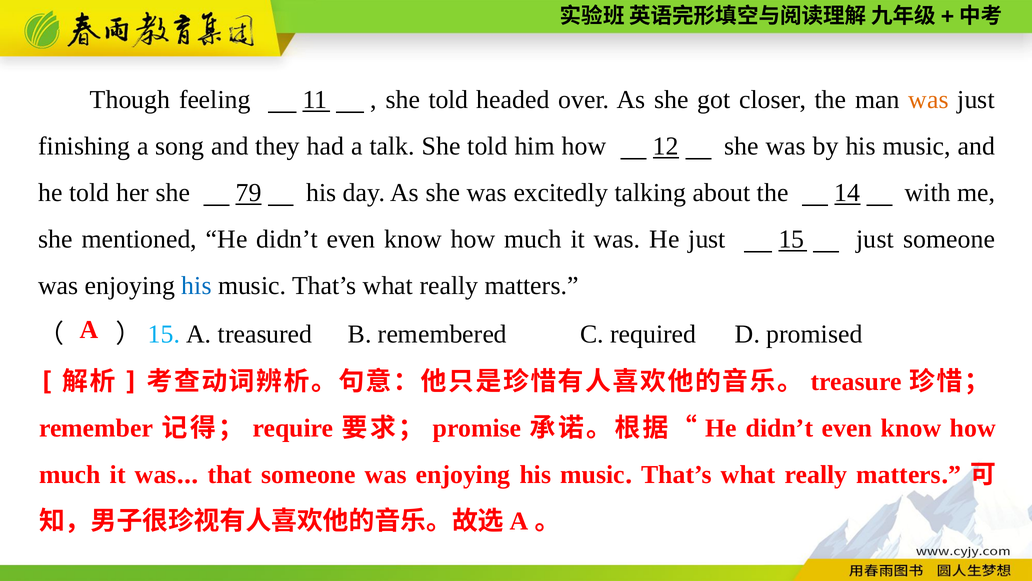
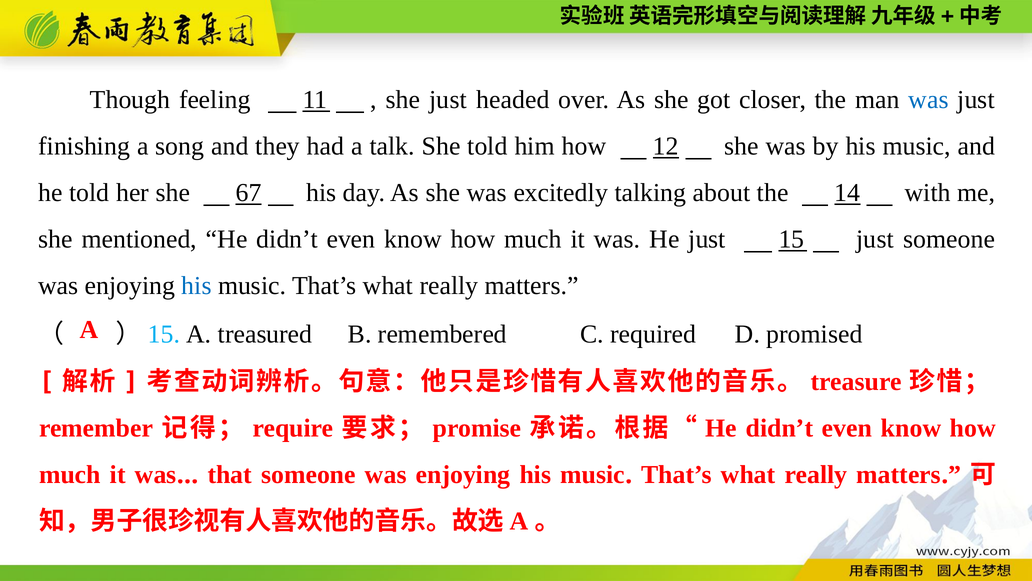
told at (448, 100): told -> just
was at (929, 100) colour: orange -> blue
79: 79 -> 67
